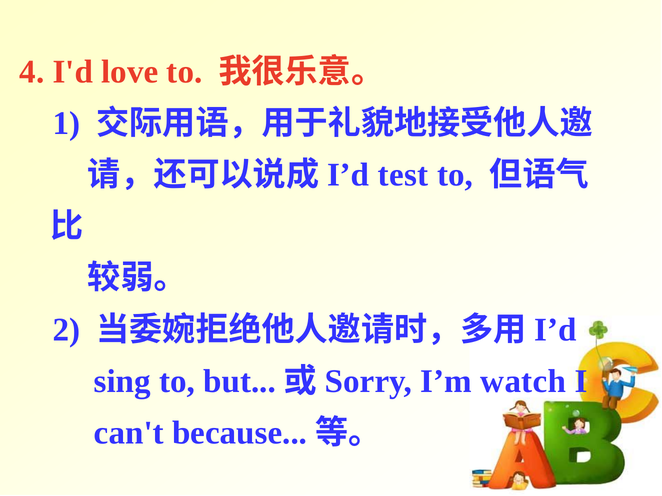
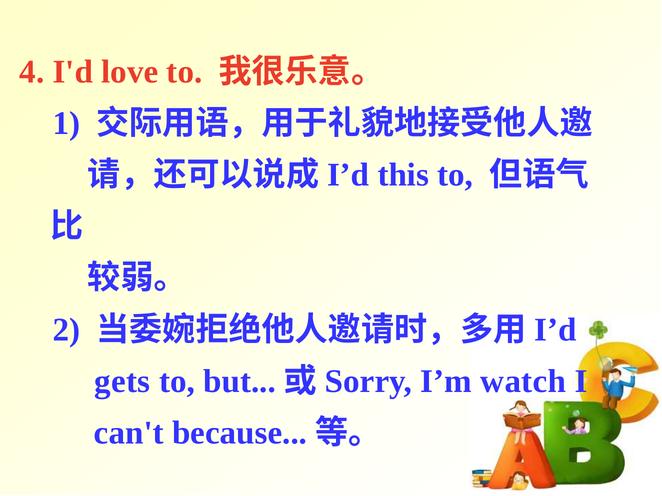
test: test -> this
sing: sing -> gets
